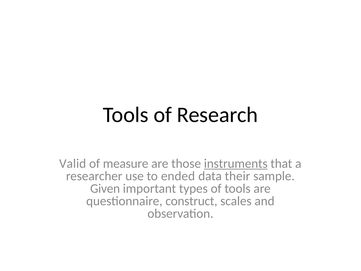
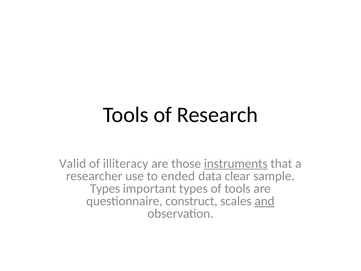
measure: measure -> illiteracy
their: their -> clear
Given at (105, 188): Given -> Types
and underline: none -> present
